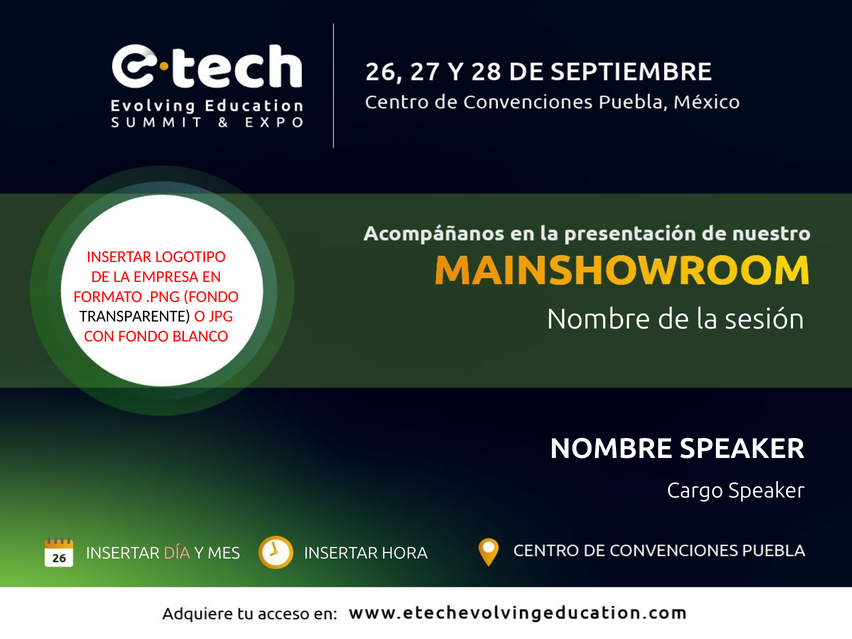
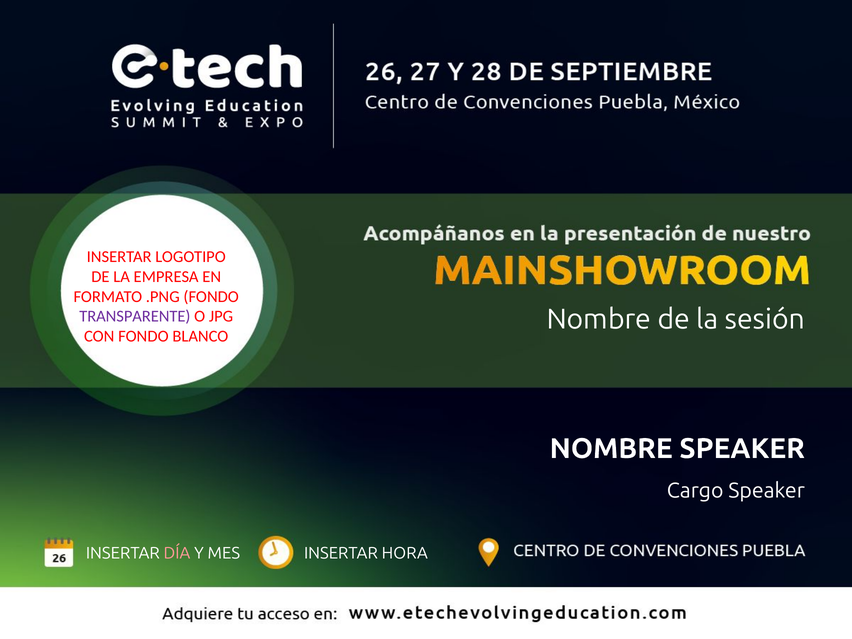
TRANSPARENTE colour: black -> purple
